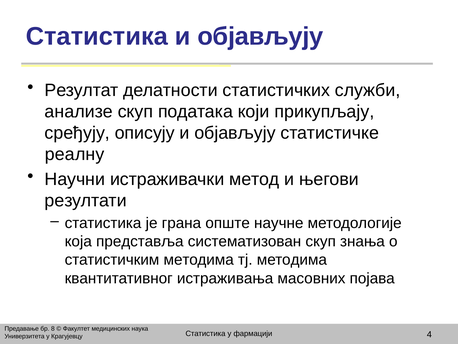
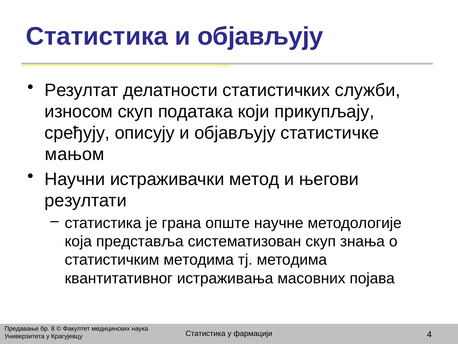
анализе: анализе -> износом
реалну: реалну -> мањом
